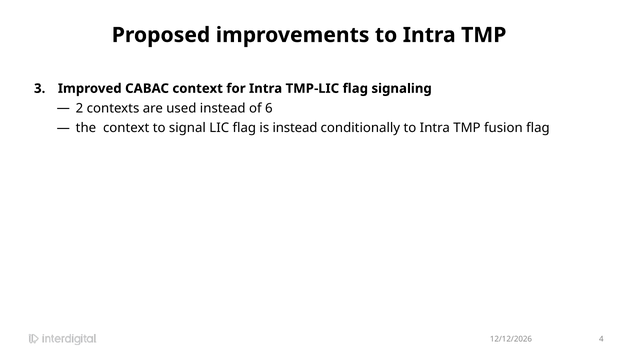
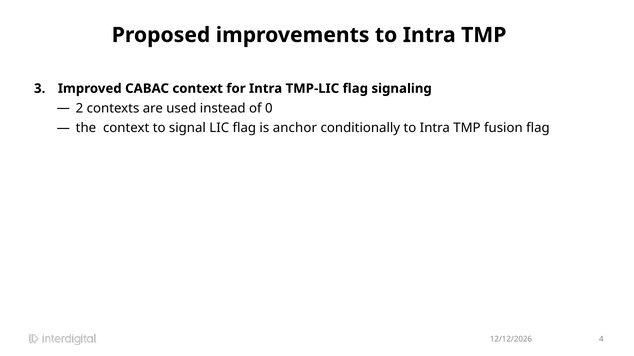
6: 6 -> 0
is instead: instead -> anchor
